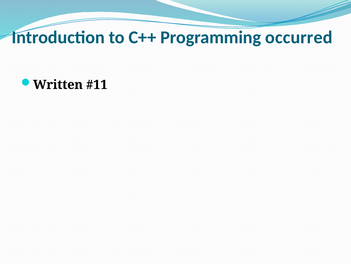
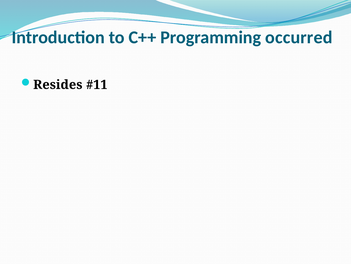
Written: Written -> Resides
